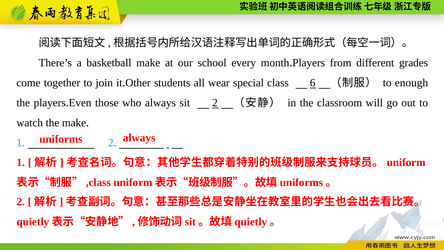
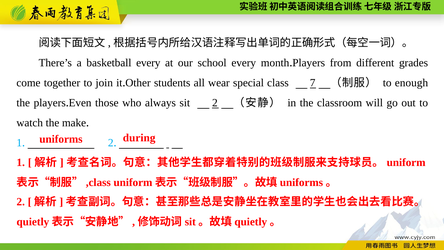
basketball make: make -> every
6: 6 -> 7
always at (139, 138): always -> during
